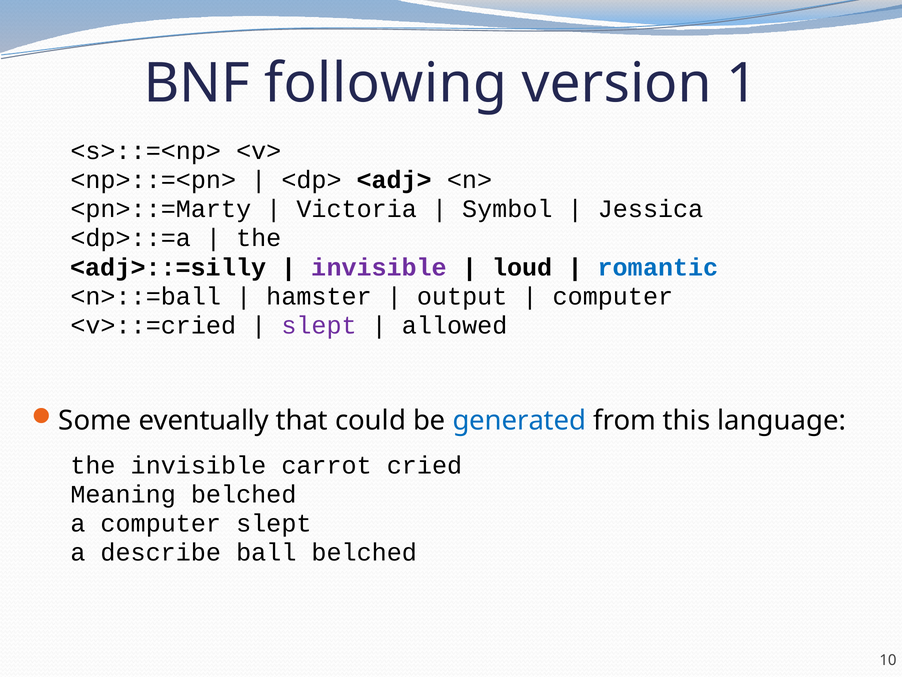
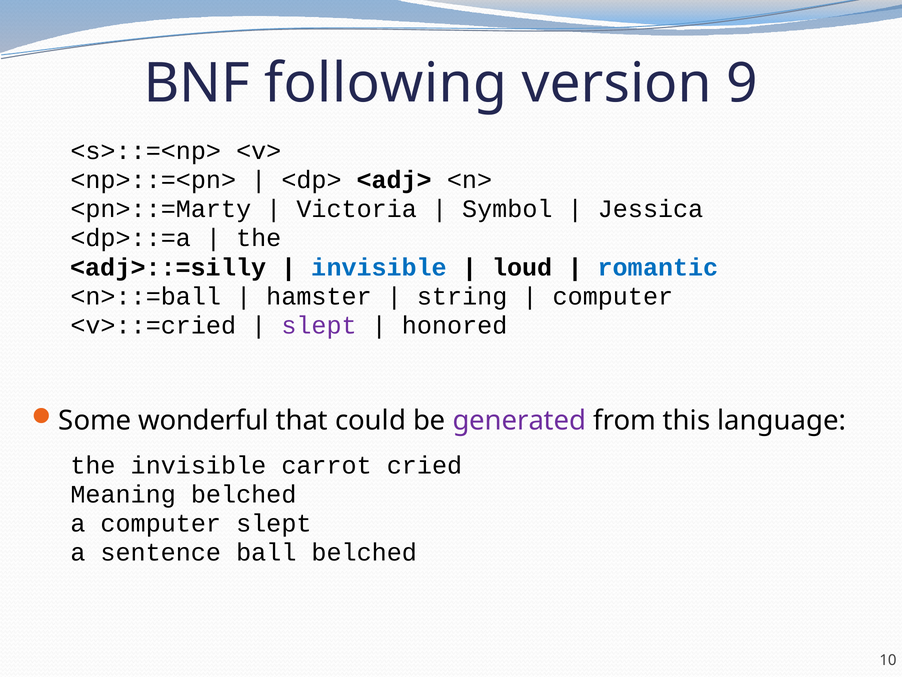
1: 1 -> 9
invisible at (379, 267) colour: purple -> blue
output: output -> string
allowed: allowed -> honored
eventually: eventually -> wonderful
generated colour: blue -> purple
describe: describe -> sentence
